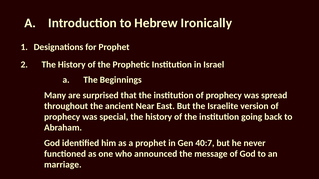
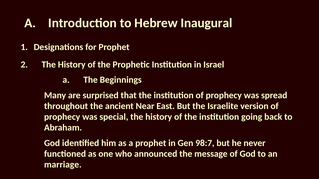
Ironically: Ironically -> Inaugural
40:7: 40:7 -> 98:7
